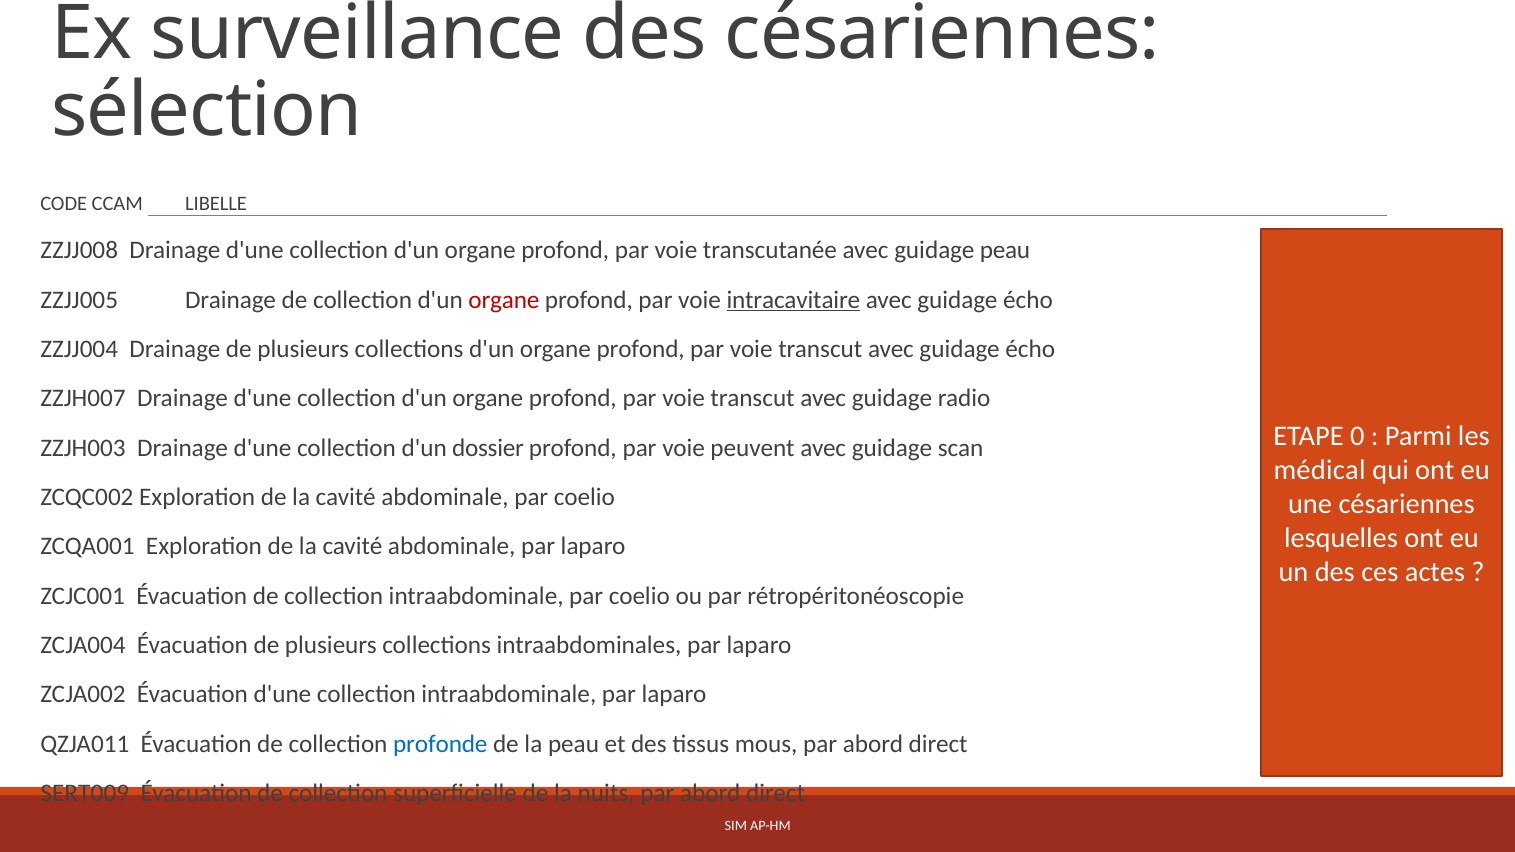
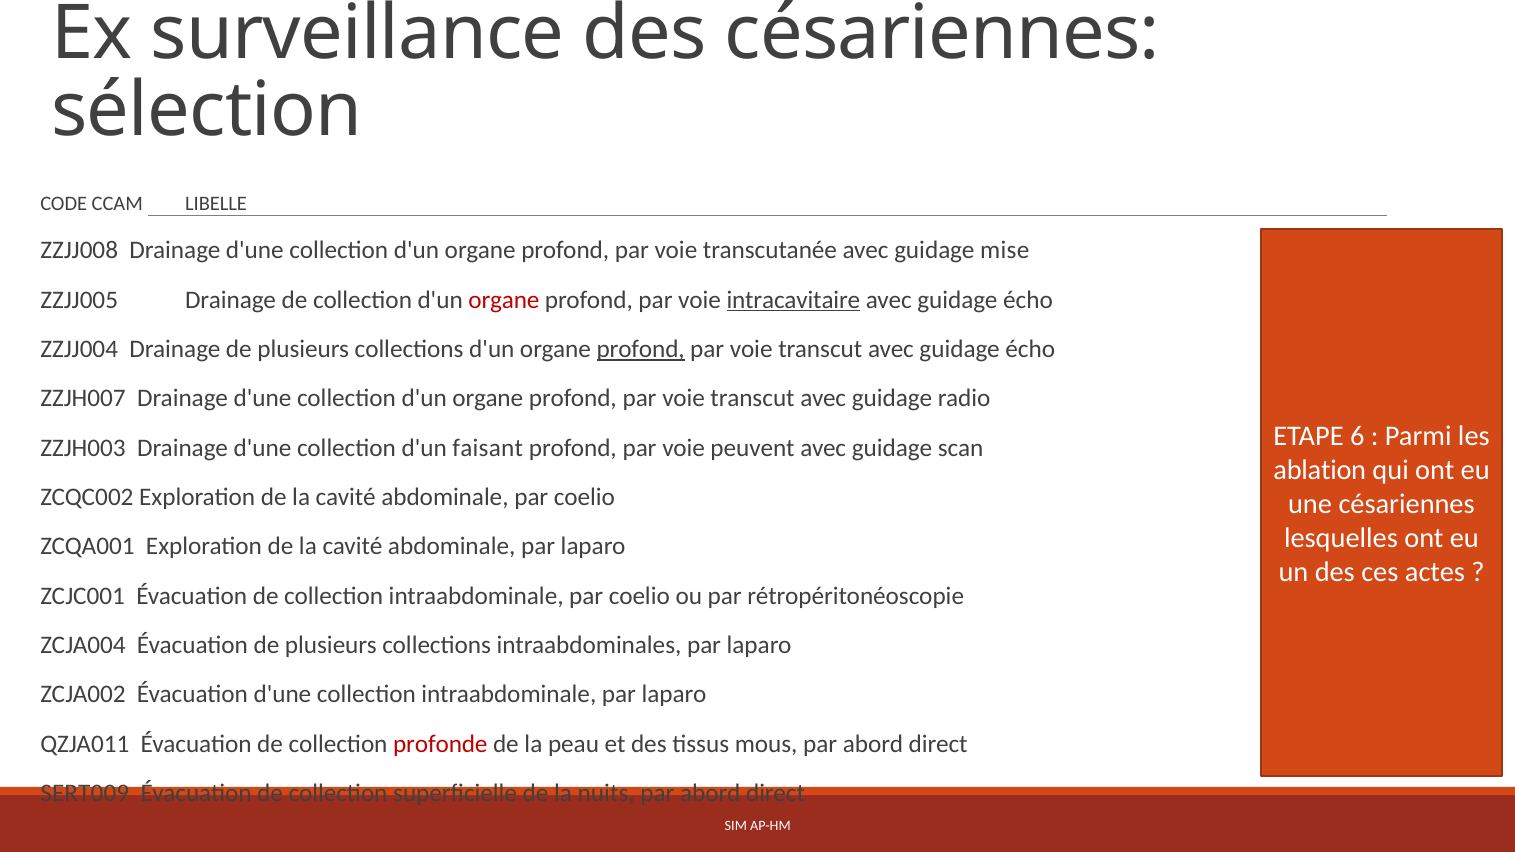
guidage peau: peau -> mise
profond at (641, 349) underline: none -> present
0: 0 -> 6
dossier: dossier -> faisant
médical: médical -> ablation
profonde colour: blue -> red
